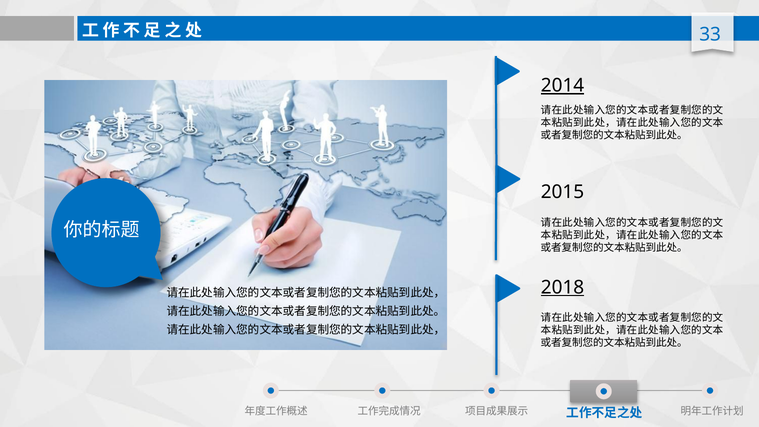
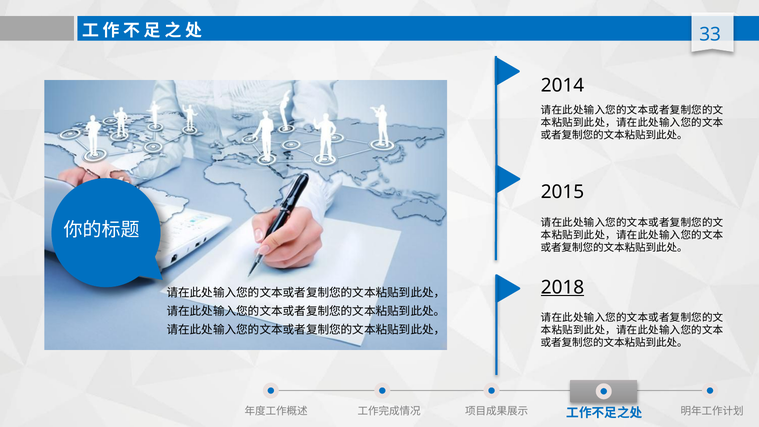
2014 underline: present -> none
